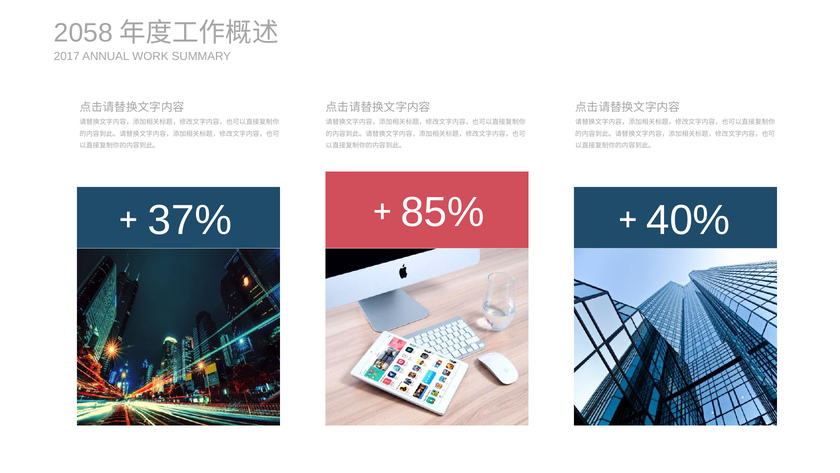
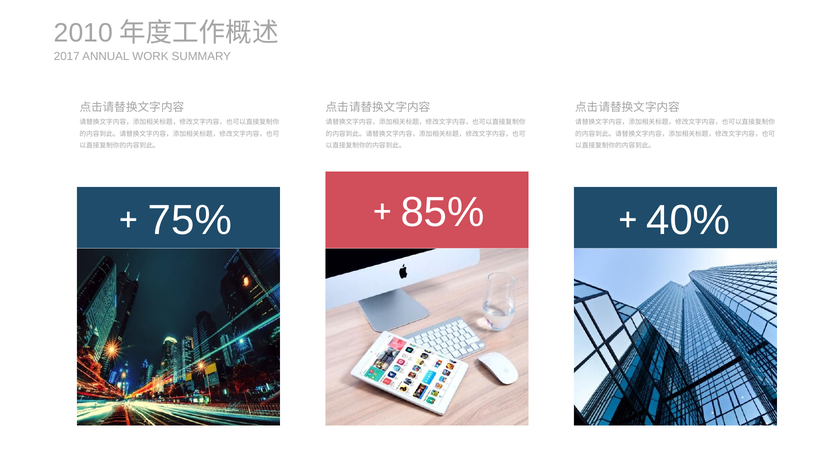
2058: 2058 -> 2010
37%: 37% -> 75%
